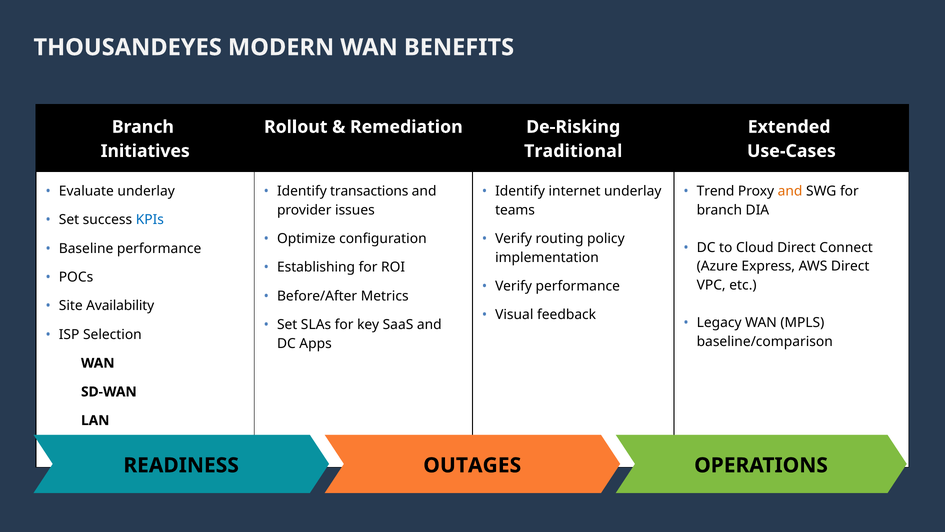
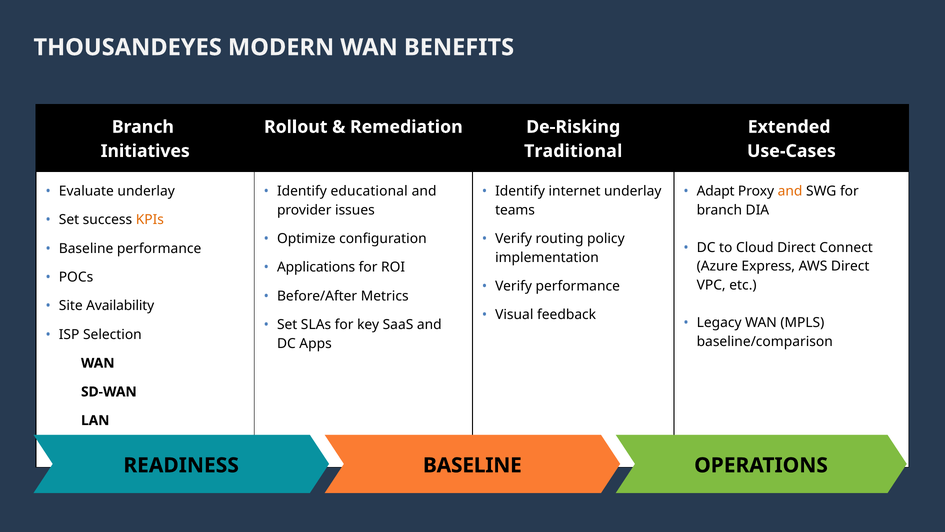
transactions: transactions -> educational
Trend: Trend -> Adapt
KPIs colour: blue -> orange
Establishing: Establishing -> Applications
OUTAGES at (472, 465): OUTAGES -> BASELINE
